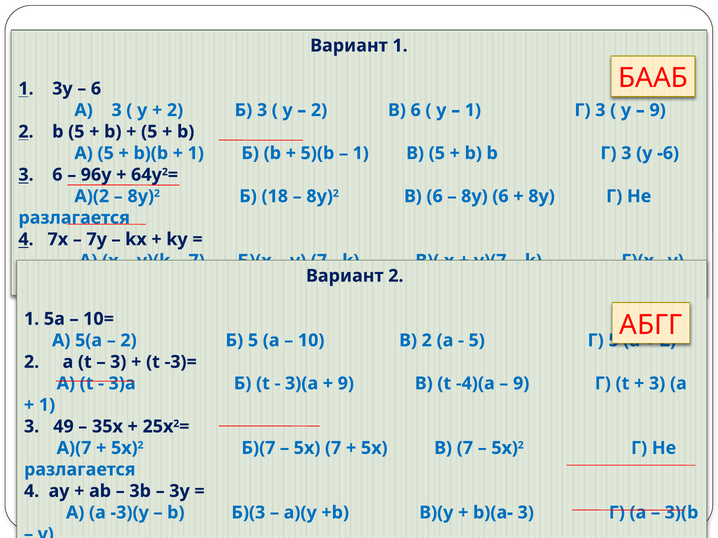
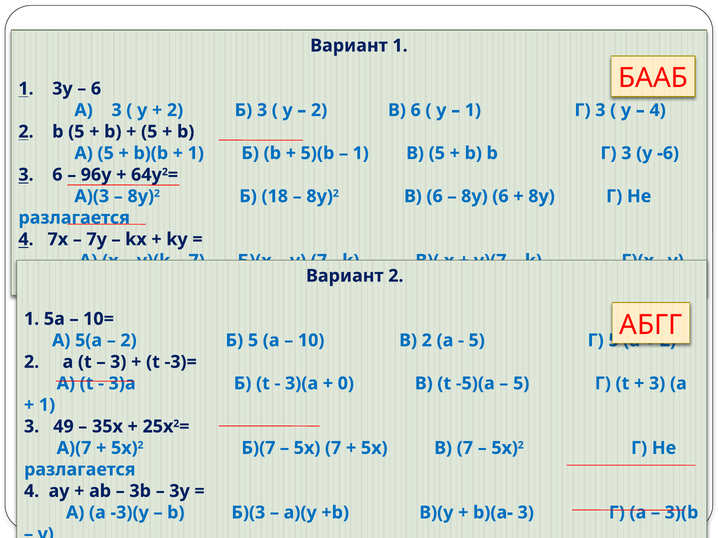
9 at (658, 110): 9 -> 4
А)(2: А)(2 -> А)(3
9 at (346, 384): 9 -> 0
-4)(a: -4)(a -> -5)(a
9 at (521, 384): 9 -> 5
